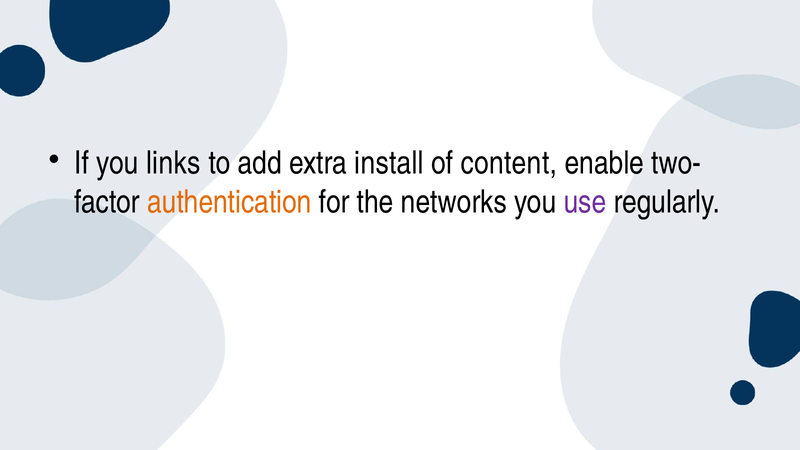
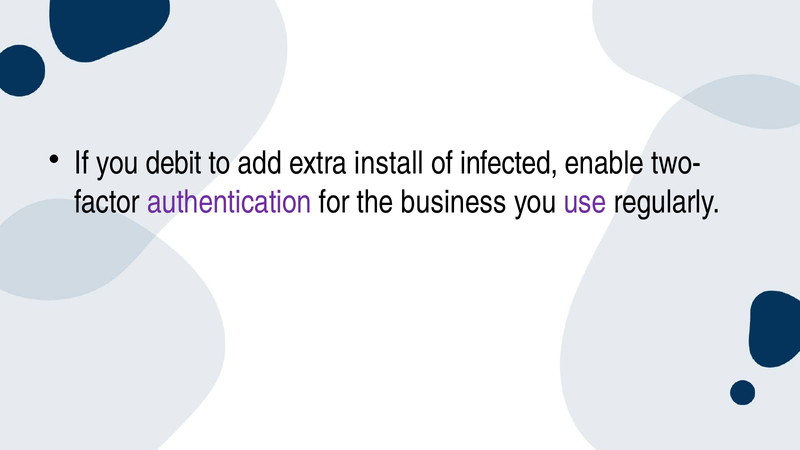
links: links -> debit
content: content -> infected
authentication colour: orange -> purple
networks: networks -> business
